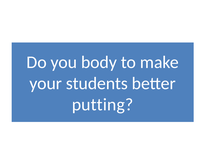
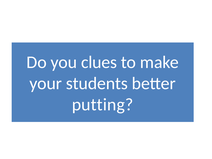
body: body -> clues
